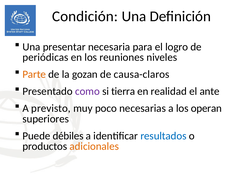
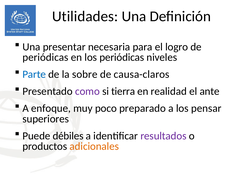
Condición: Condición -> Utilidades
los reuniones: reuniones -> periódicas
Parte colour: orange -> blue
gozan: gozan -> sobre
previsto: previsto -> enfoque
necesarias: necesarias -> preparado
operan: operan -> pensar
resultados colour: blue -> purple
